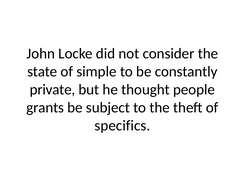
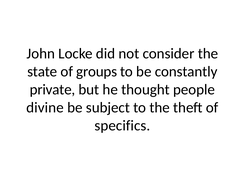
simple: simple -> groups
grants: grants -> divine
